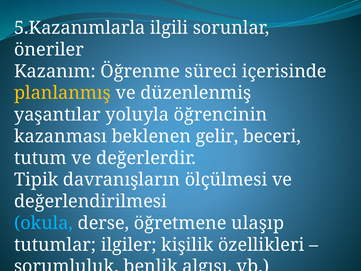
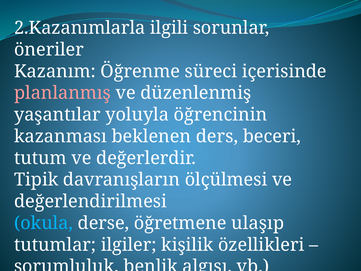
5.Kazanımlarla: 5.Kazanımlarla -> 2.Kazanımlarla
planlanmış colour: yellow -> pink
gelir: gelir -> ders
